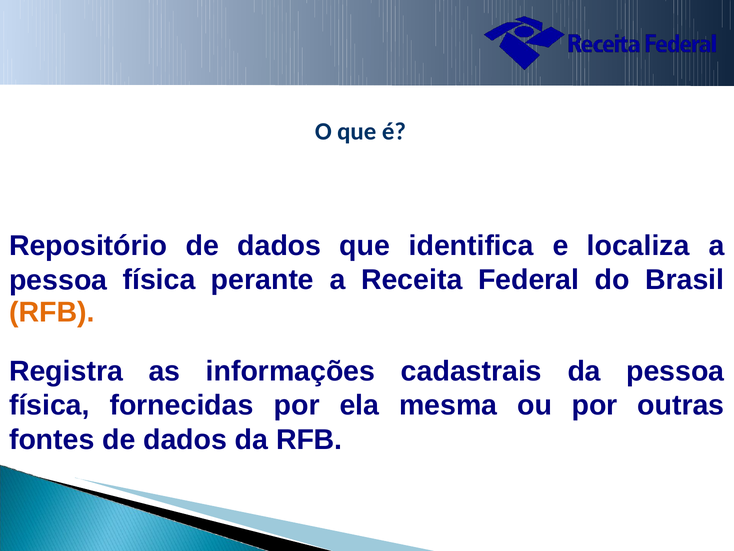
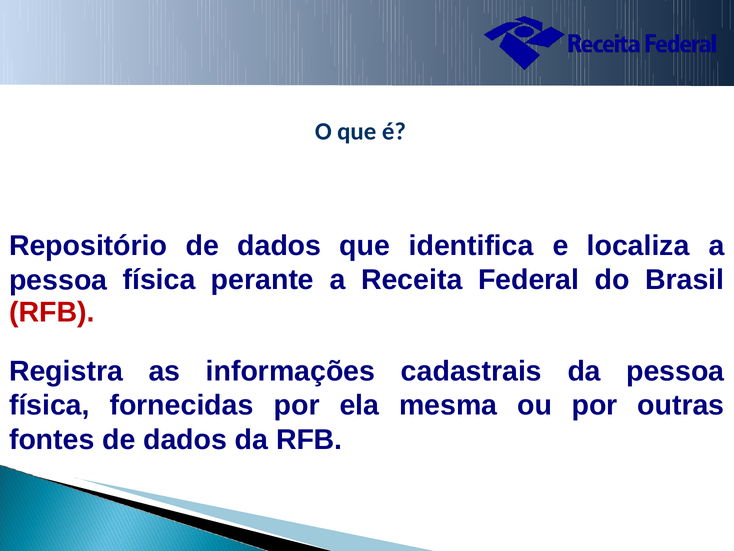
RFB at (52, 312) colour: orange -> red
